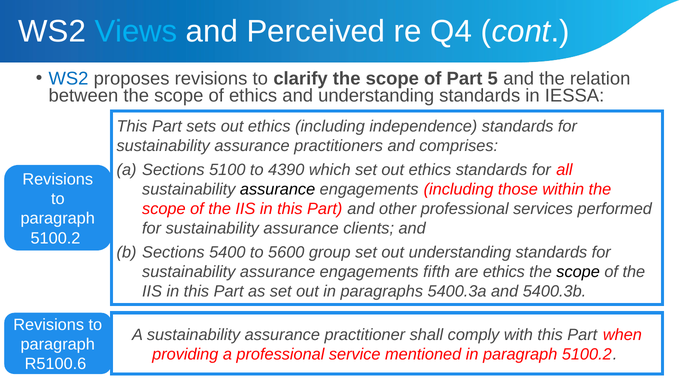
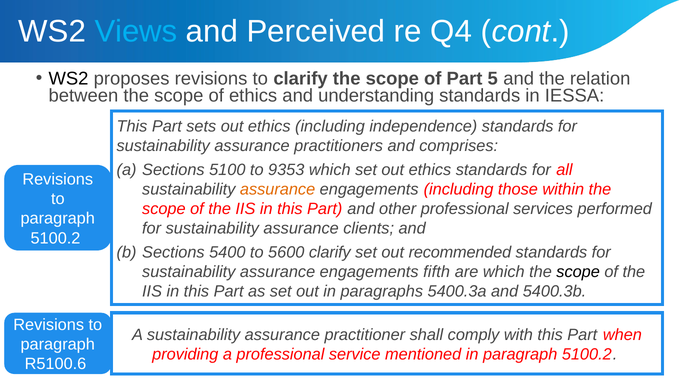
WS2 at (69, 79) colour: blue -> black
4390: 4390 -> 9353
assurance at (278, 189) colour: black -> orange
5600 group: group -> clarify
out understanding: understanding -> recommended
are ethics: ethics -> which
